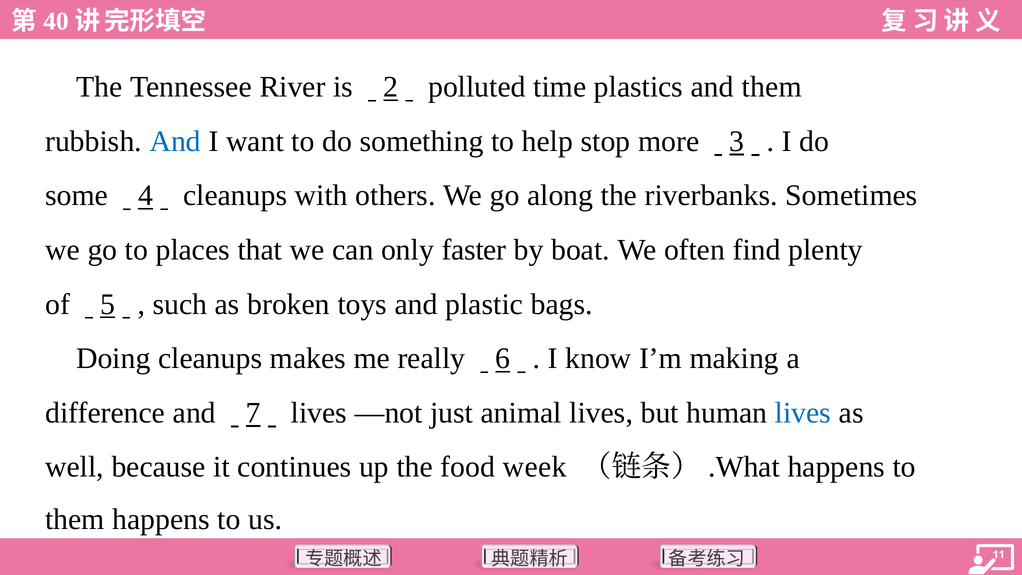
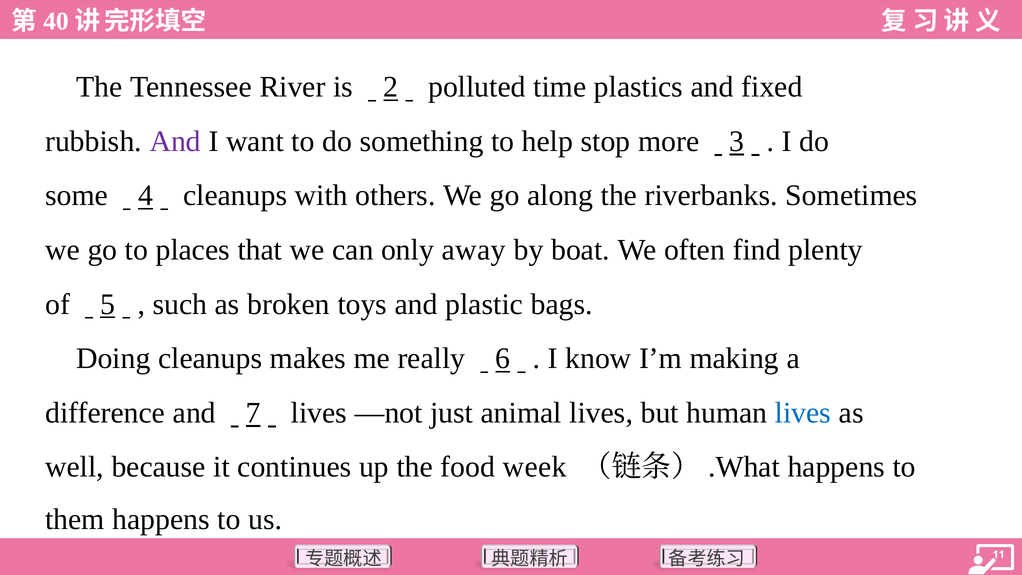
and them: them -> fixed
And at (175, 141) colour: blue -> purple
faster: faster -> away
